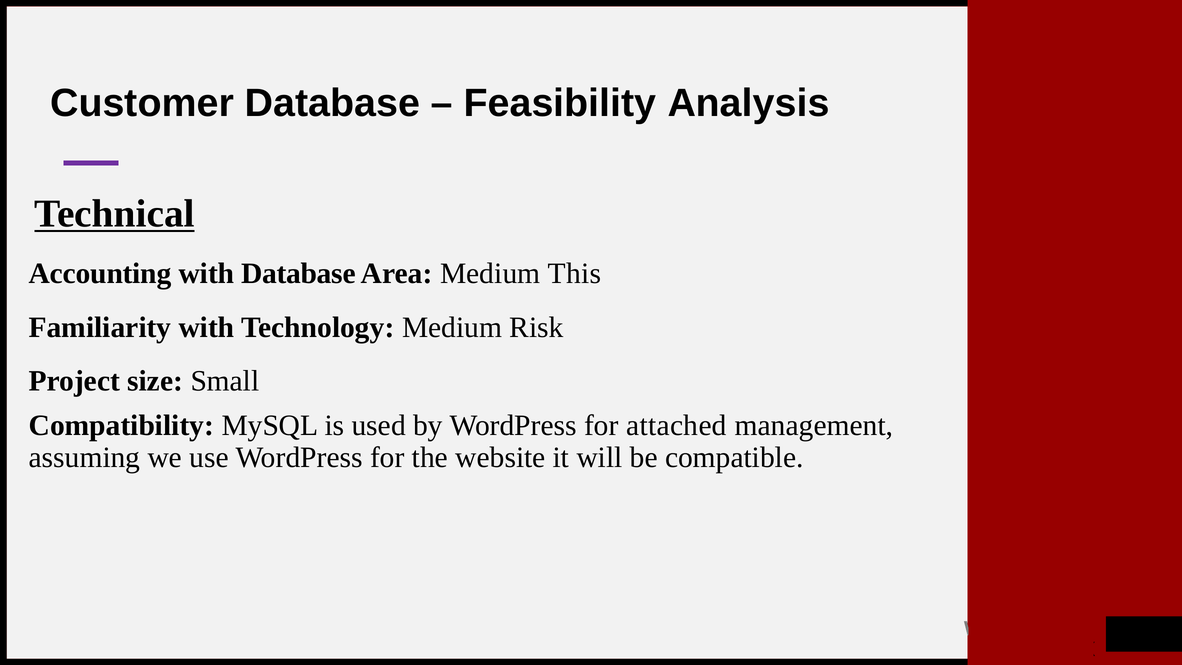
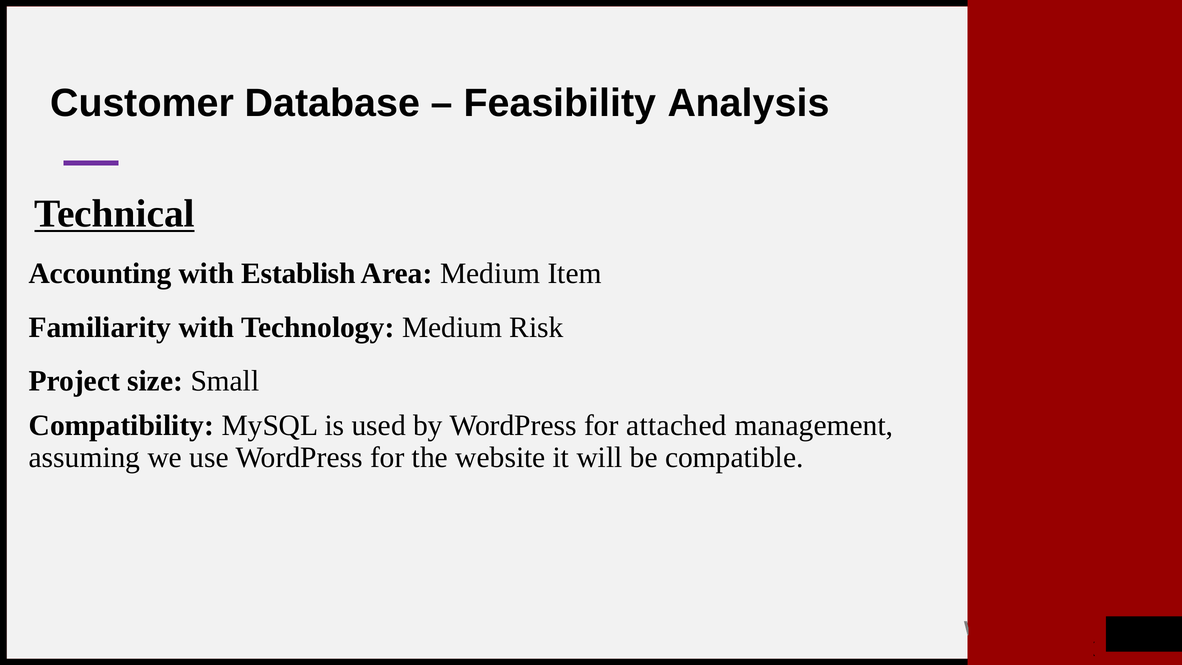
with Database: Database -> Establish
This: This -> Item
